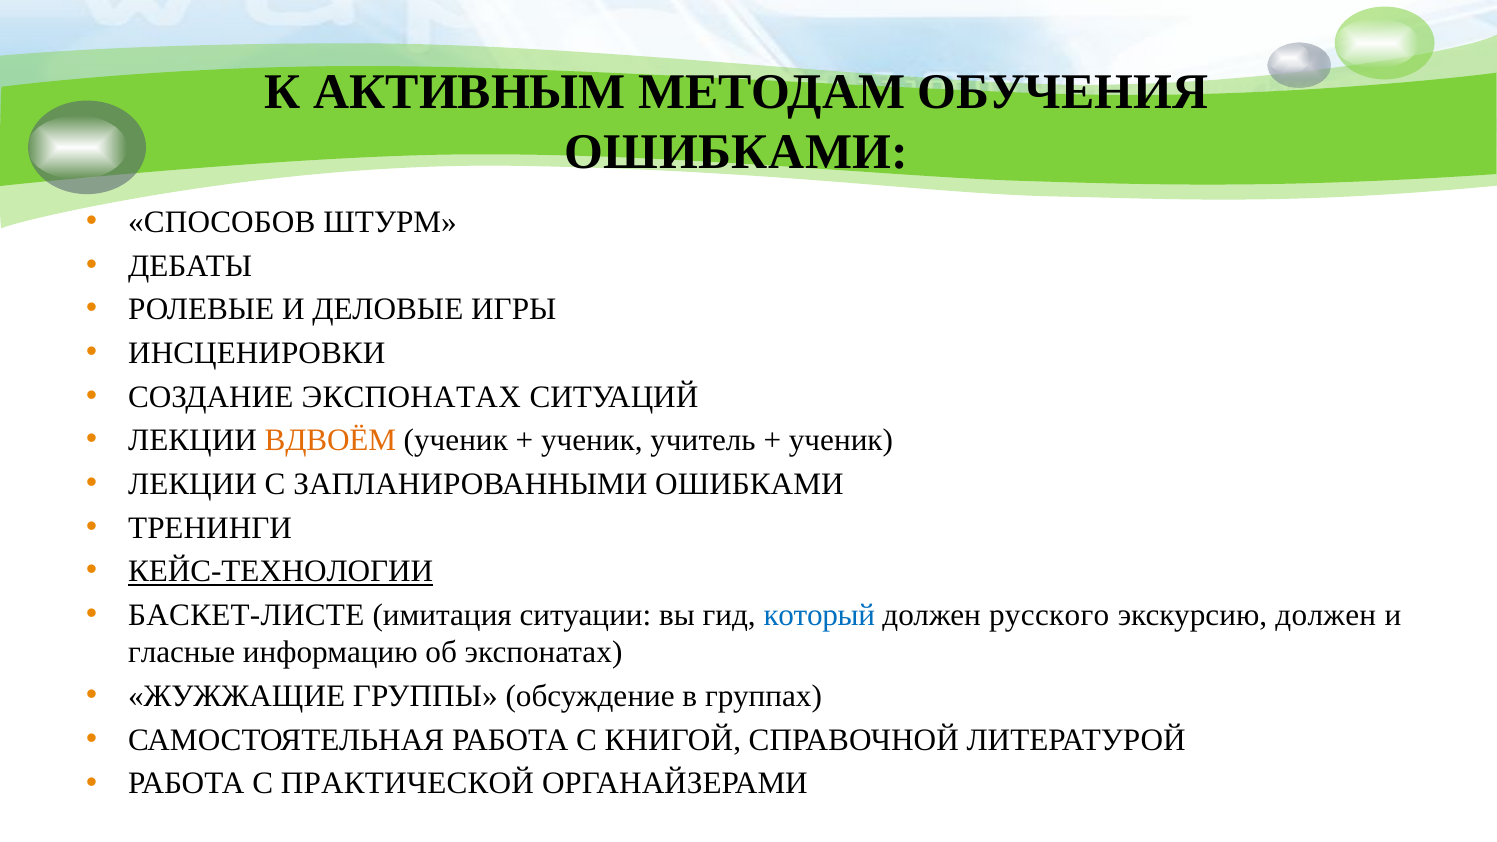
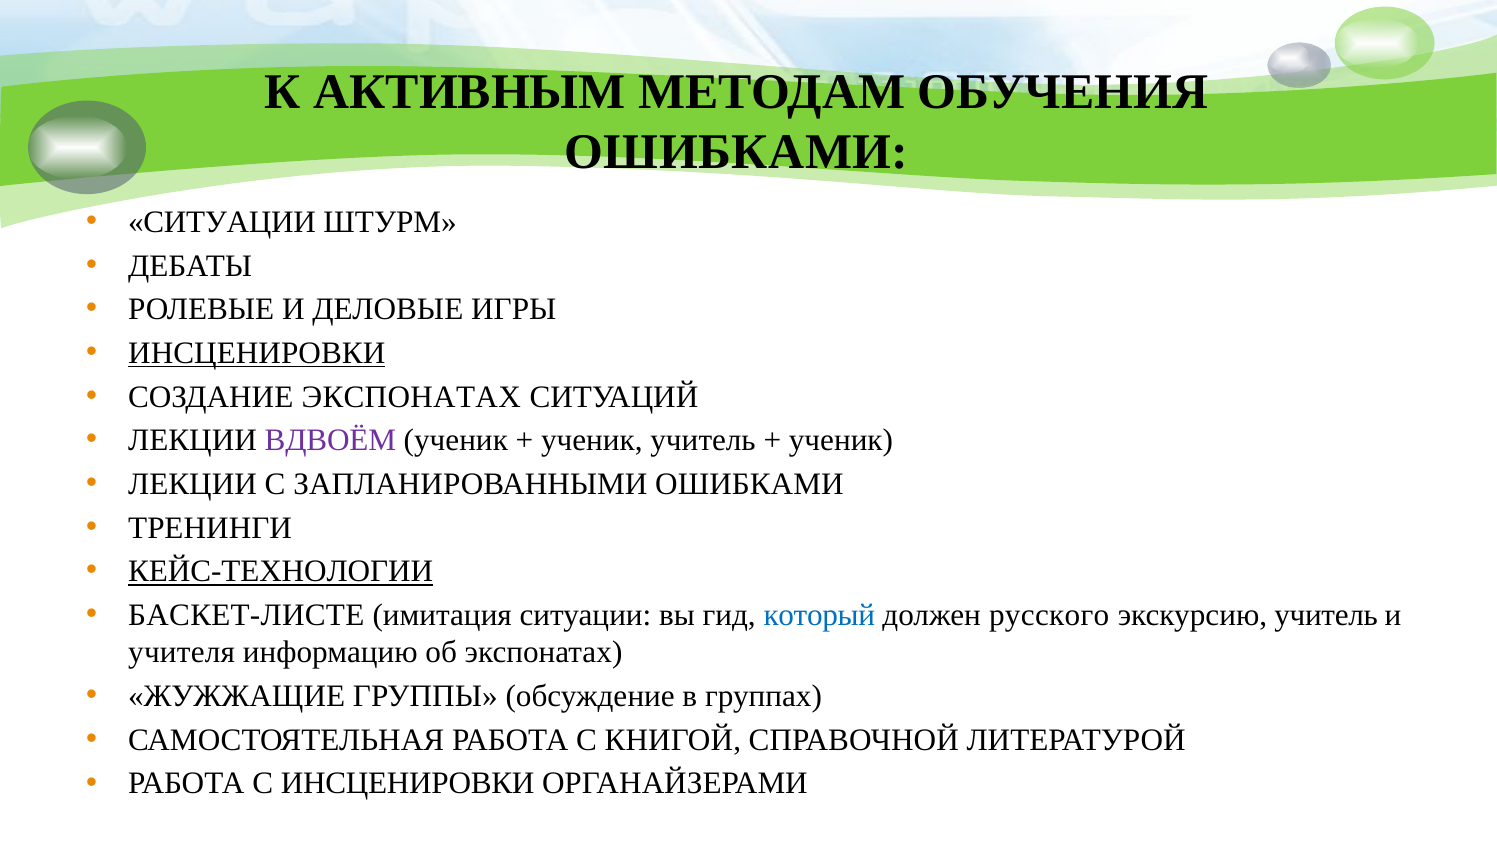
СПОСОБОВ at (222, 222): СПОСОБОВ -> СИТУАЦИИ
ИНСЦЕНИРОВКИ at (257, 353) underline: none -> present
ВДВОЁМ colour: orange -> purple
экскурсию должен: должен -> учитель
гласные: гласные -> учителя
С ПРАКТИЧЕСКОЙ: ПРАКТИЧЕСКОЙ -> ИНСЦЕНИРОВКИ
